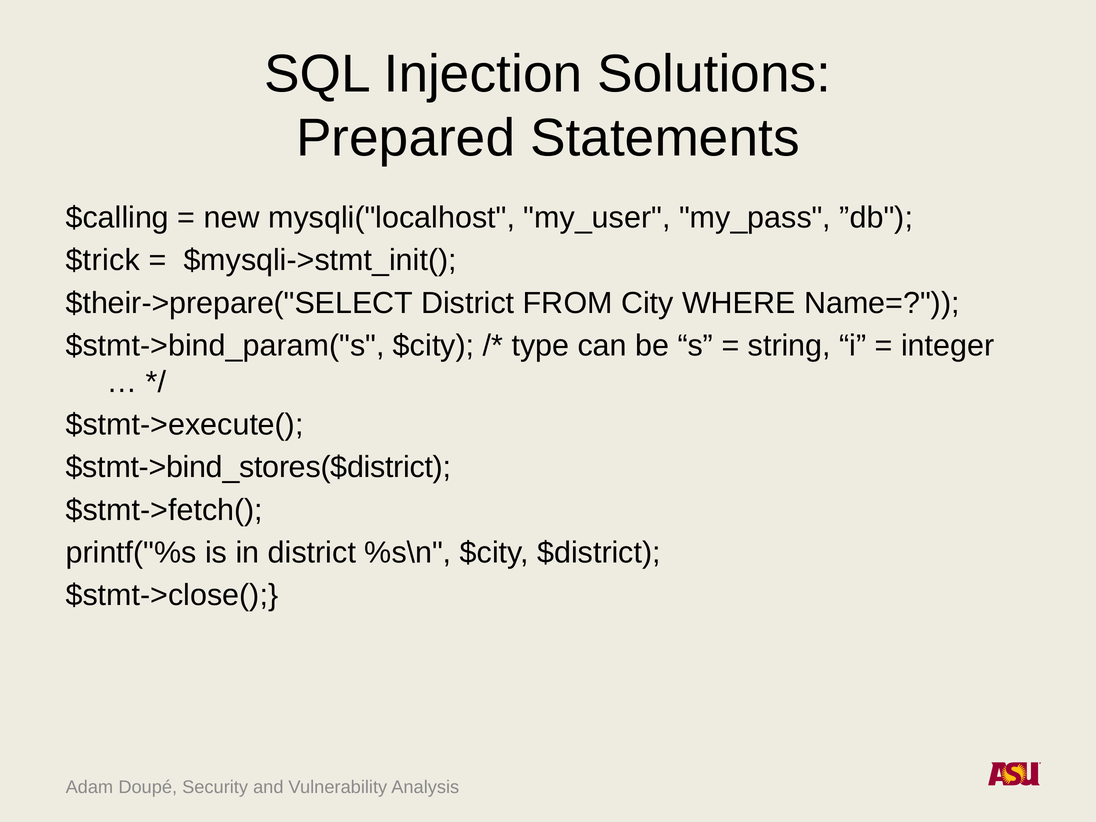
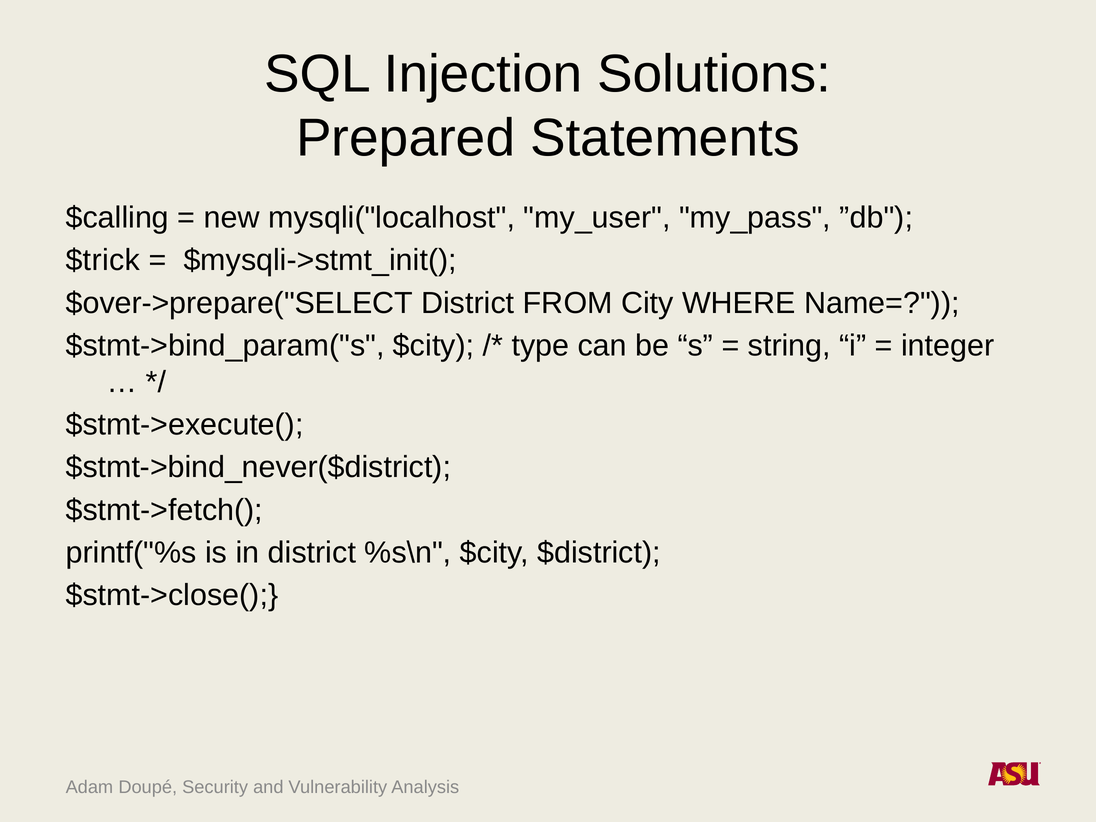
$their->prepare("SELECT: $their->prepare("SELECT -> $over->prepare("SELECT
$stmt->bind_stores($district: $stmt->bind_stores($district -> $stmt->bind_never($district
